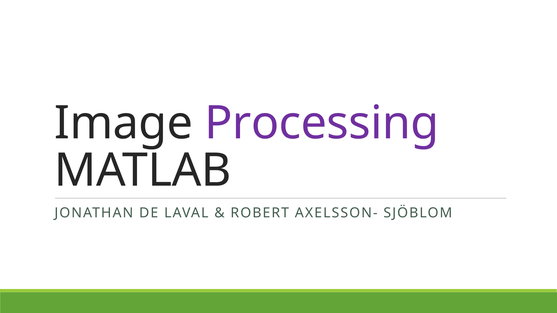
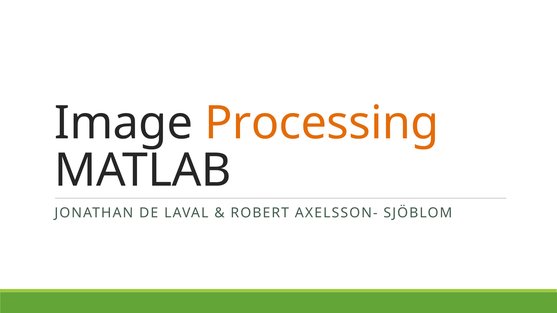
Processing colour: purple -> orange
